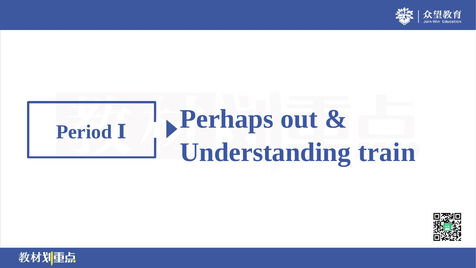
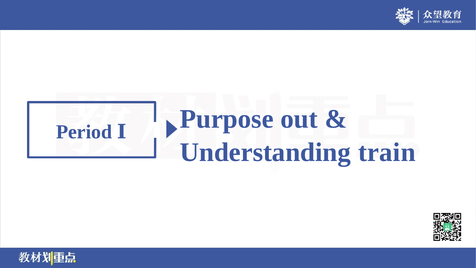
Perhaps: Perhaps -> Purpose
